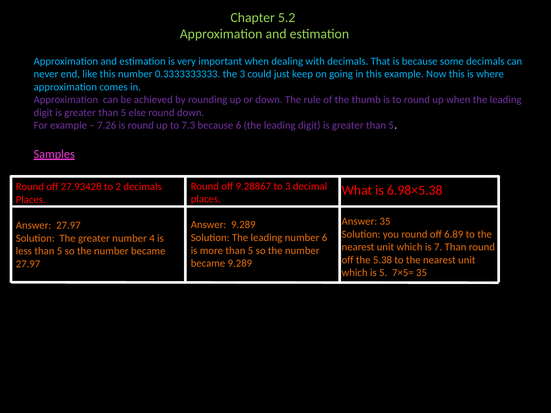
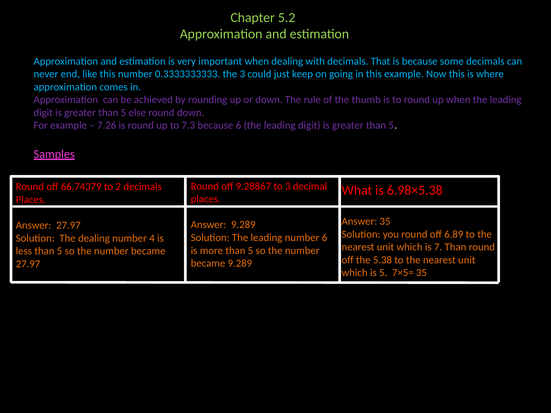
27.93428: 27.93428 -> 66.74379
The greater: greater -> dealing
